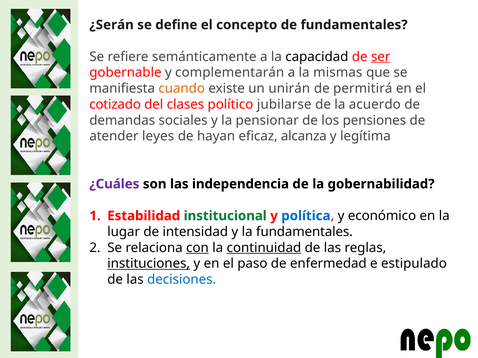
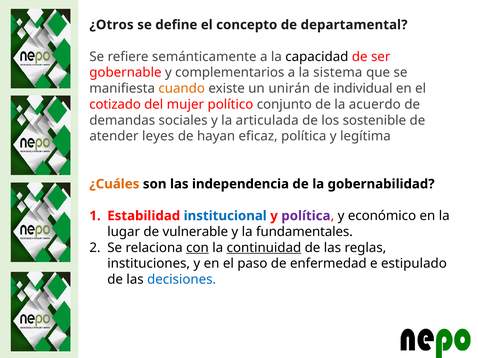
¿Serán: ¿Serán -> ¿Otros
de fundamentales: fundamentales -> departamental
ser underline: present -> none
complementarán: complementarán -> complementarios
mismas: mismas -> sistema
permitirá: permitirá -> individual
clases: clases -> mujer
jubilarse: jubilarse -> conjunto
pensionar: pensionar -> articulada
pensiones: pensiones -> sostenible
eficaz alcanza: alcanza -> política
¿Cuáles colour: purple -> orange
institucional colour: green -> blue
política at (306, 216) colour: blue -> purple
intensidad: intensidad -> vulnerable
instituciones underline: present -> none
